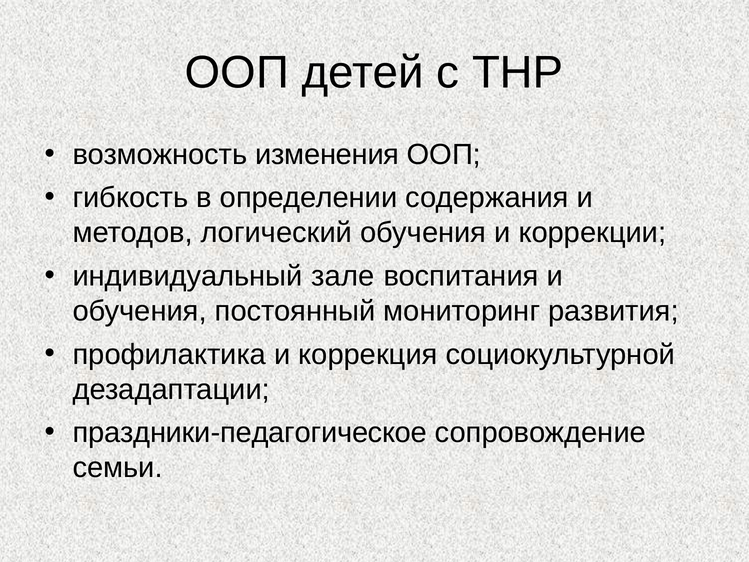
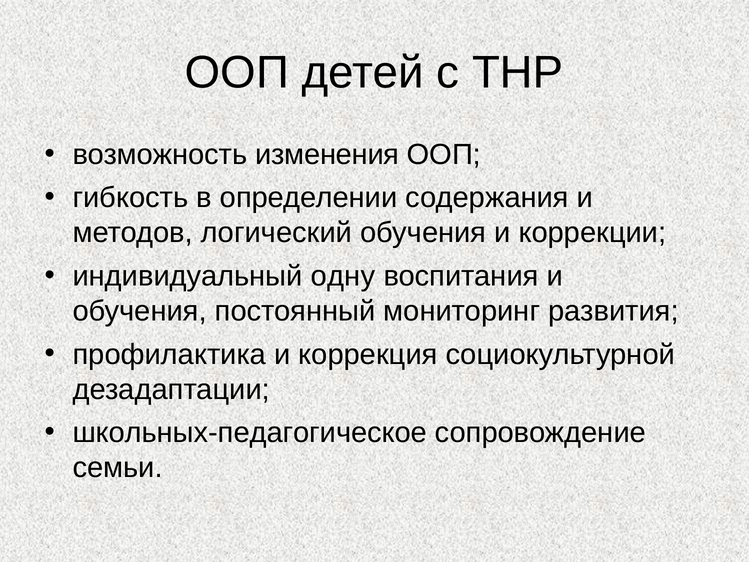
зале: зале -> одну
праздники-педагогическое: праздники-педагогическое -> школьных-педагогическое
